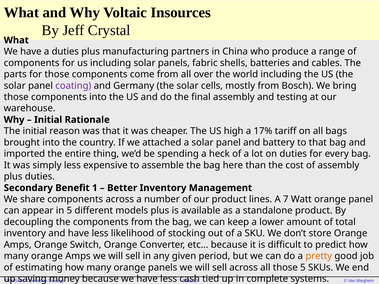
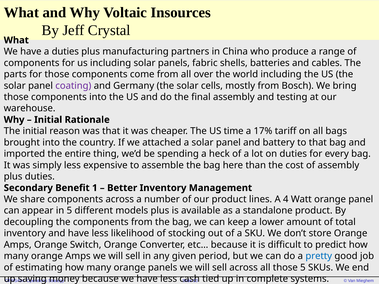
high: high -> time
7: 7 -> 4
pretty colour: orange -> blue
